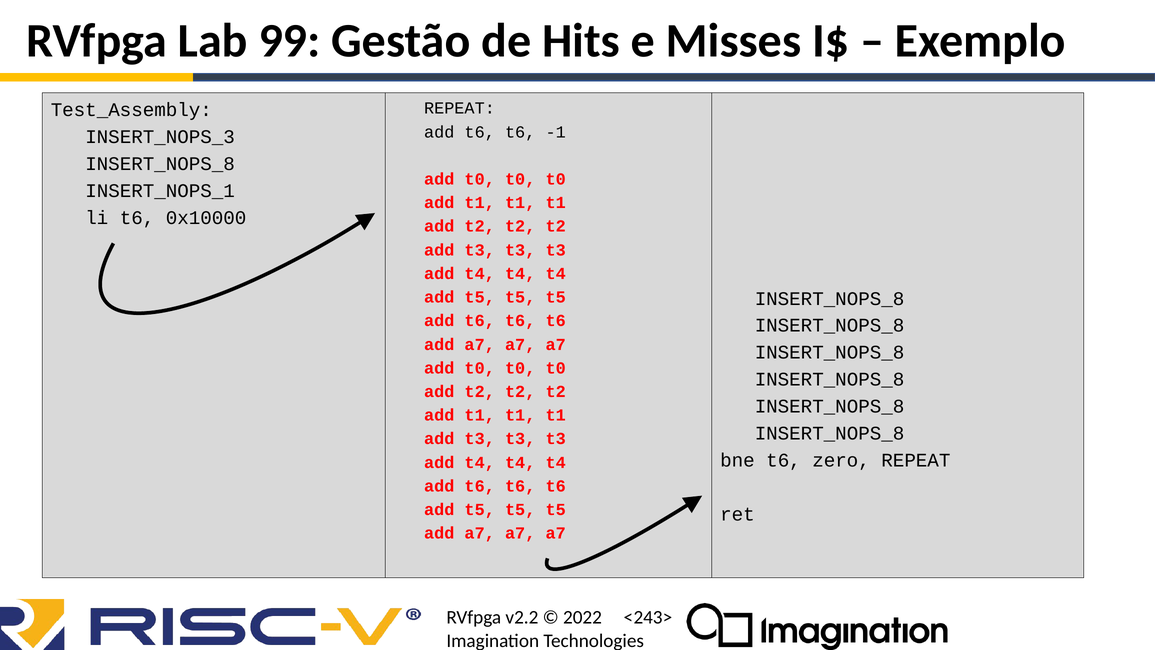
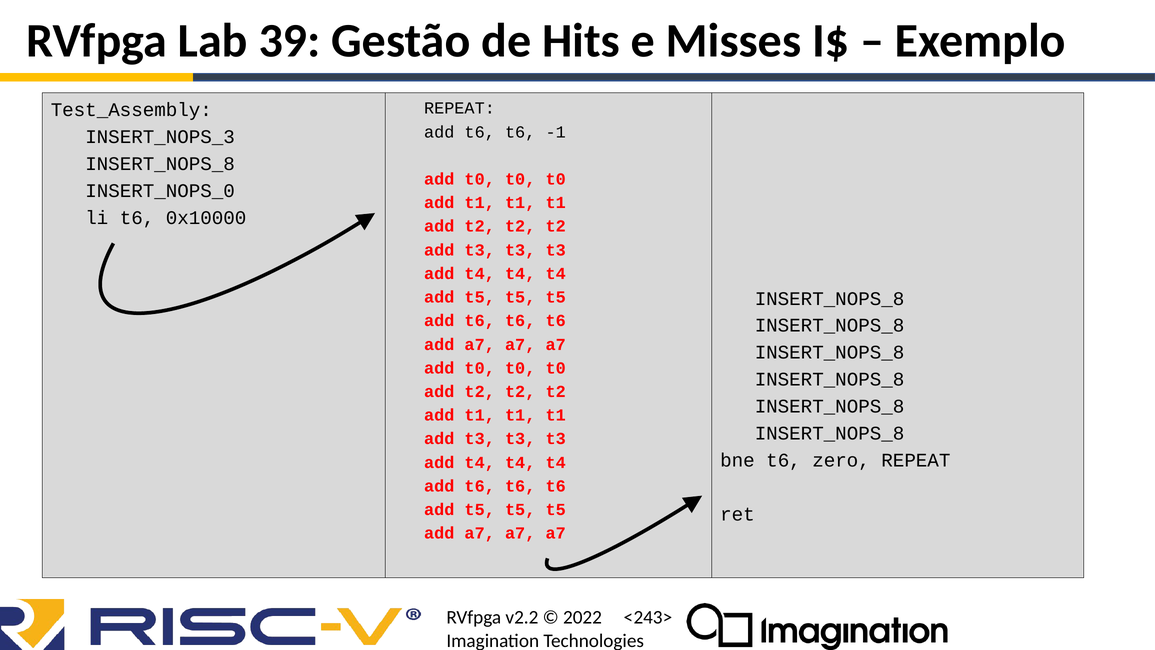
99: 99 -> 39
INSERT_NOPS_1: INSERT_NOPS_1 -> INSERT_NOPS_0
